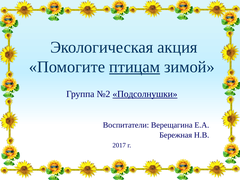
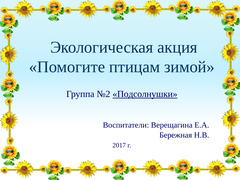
птицам underline: present -> none
